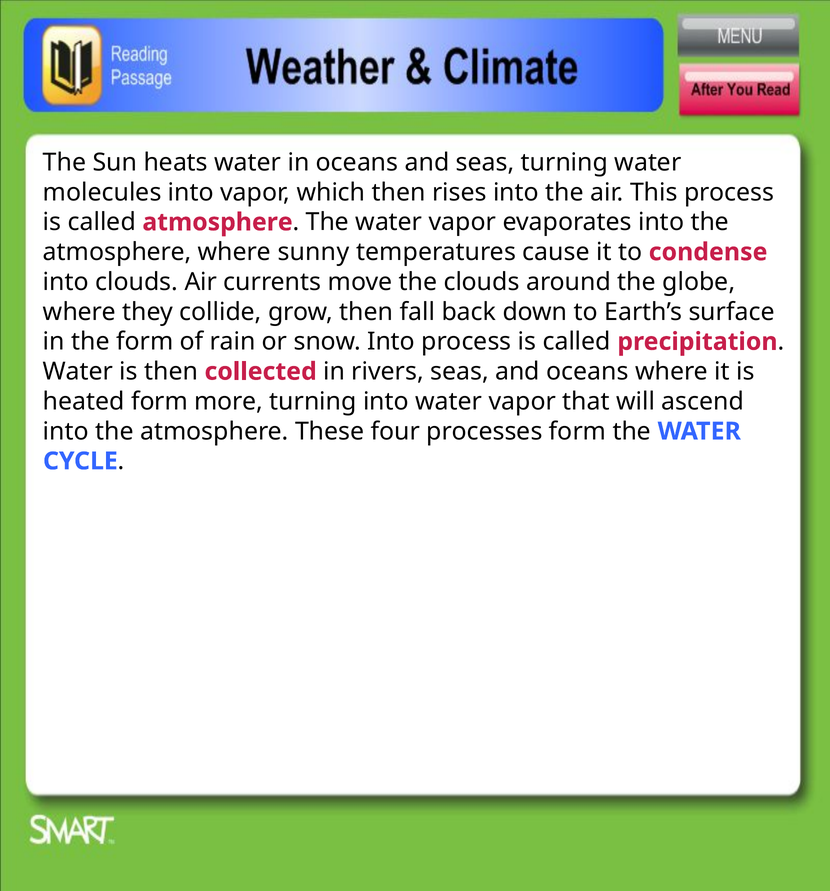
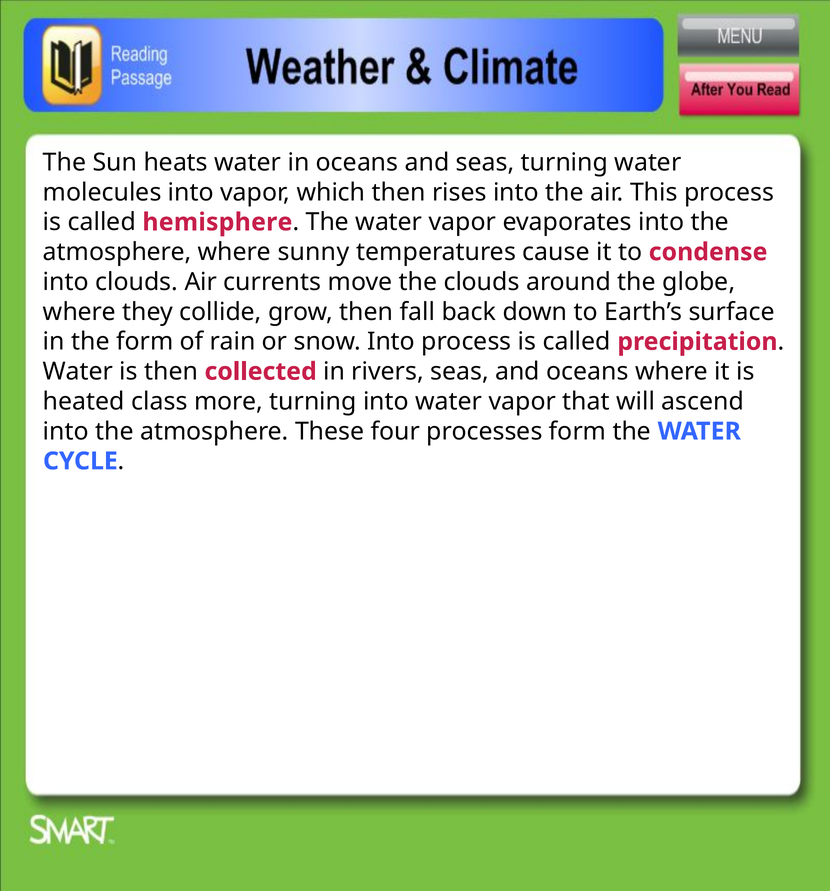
called atmosphere: atmosphere -> hemisphere
heated form: form -> class
